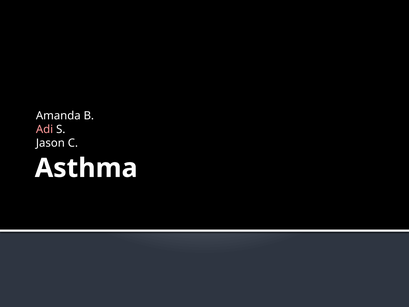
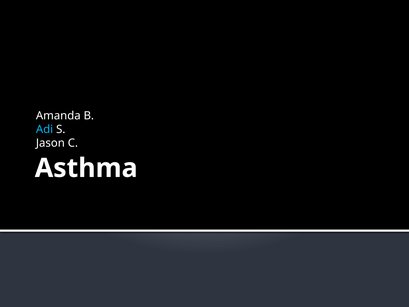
Adi colour: pink -> light blue
